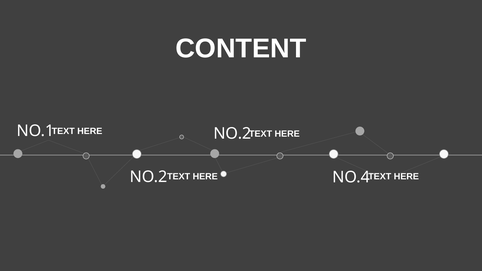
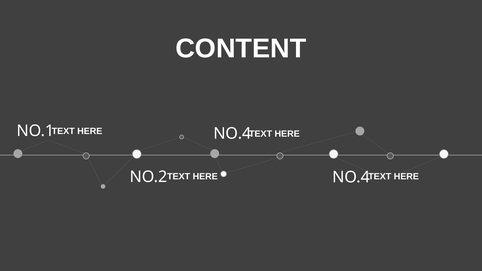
NO.2 at (232, 133): NO.2 -> NO.4
